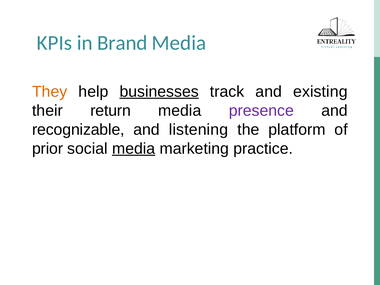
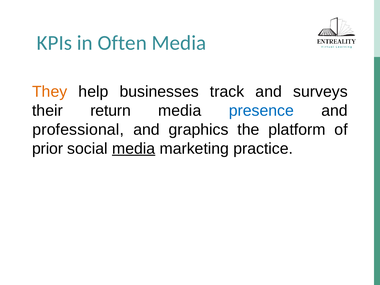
Brand: Brand -> Often
businesses underline: present -> none
existing: existing -> surveys
presence colour: purple -> blue
recognizable: recognizable -> professional
listening: listening -> graphics
